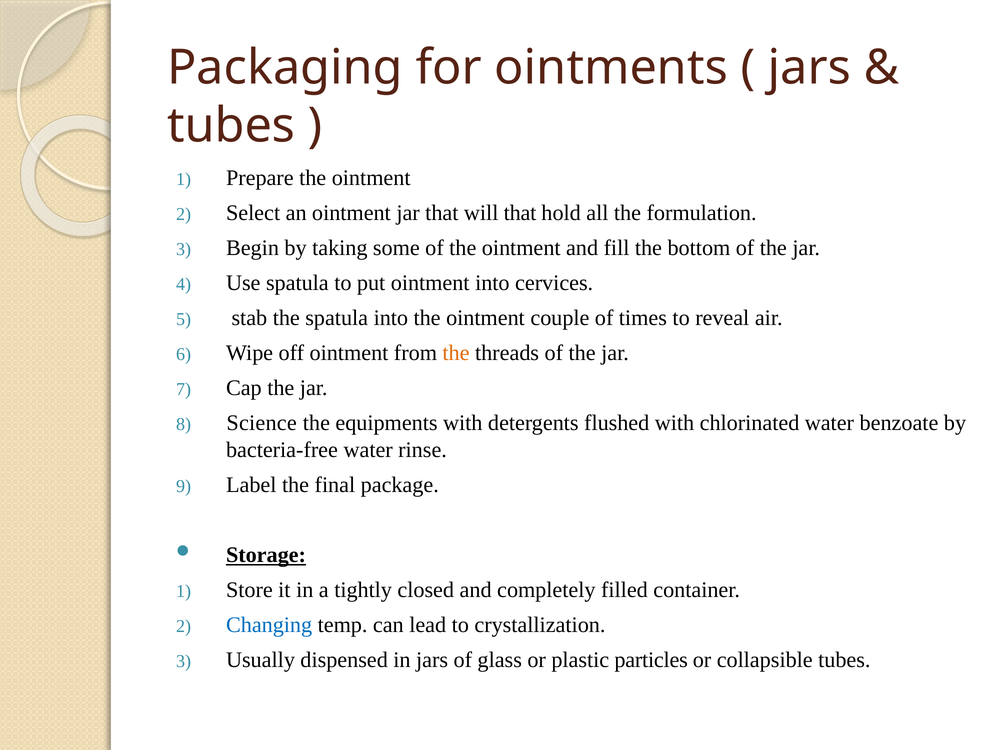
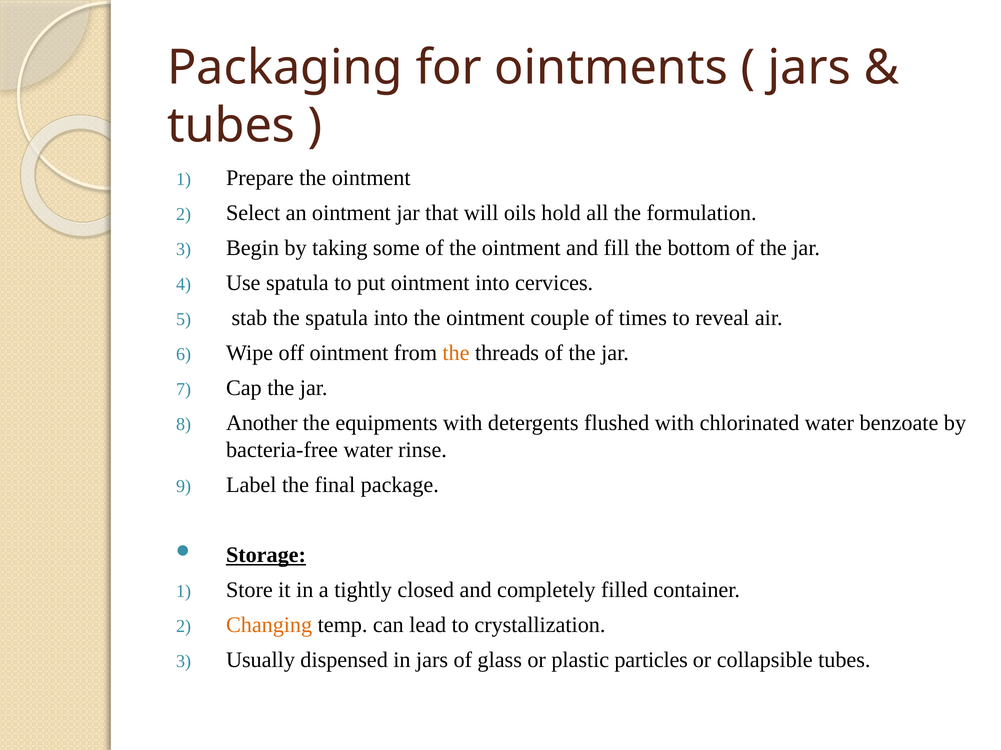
will that: that -> oils
Science: Science -> Another
Changing colour: blue -> orange
